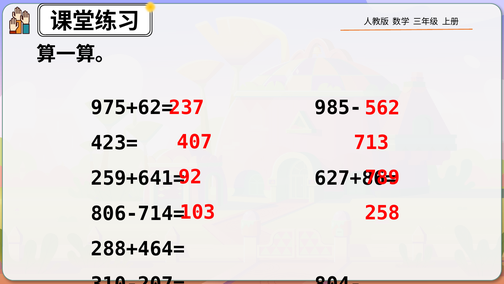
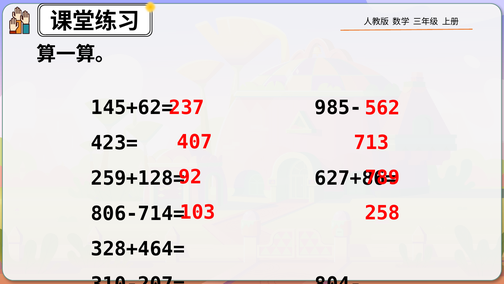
975+62=: 975+62= -> 145+62=
259+641=: 259+641= -> 259+128=
288+464=: 288+464= -> 328+464=
